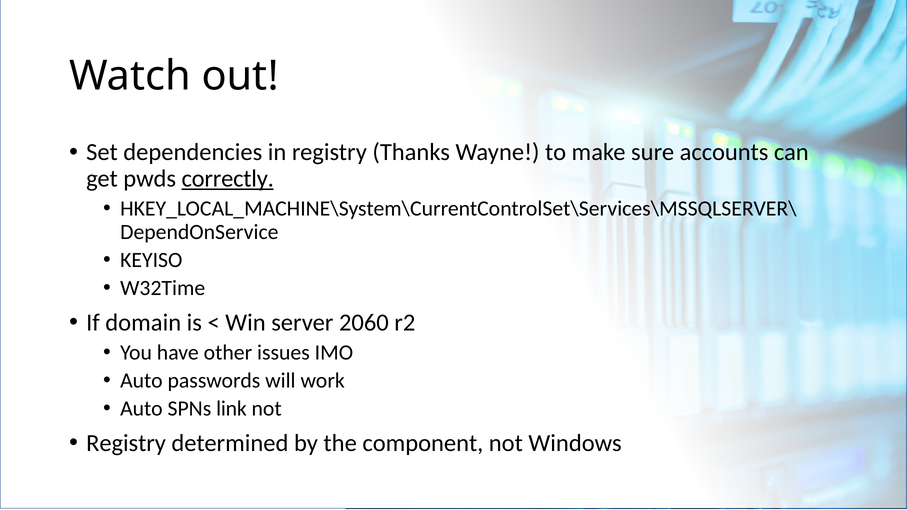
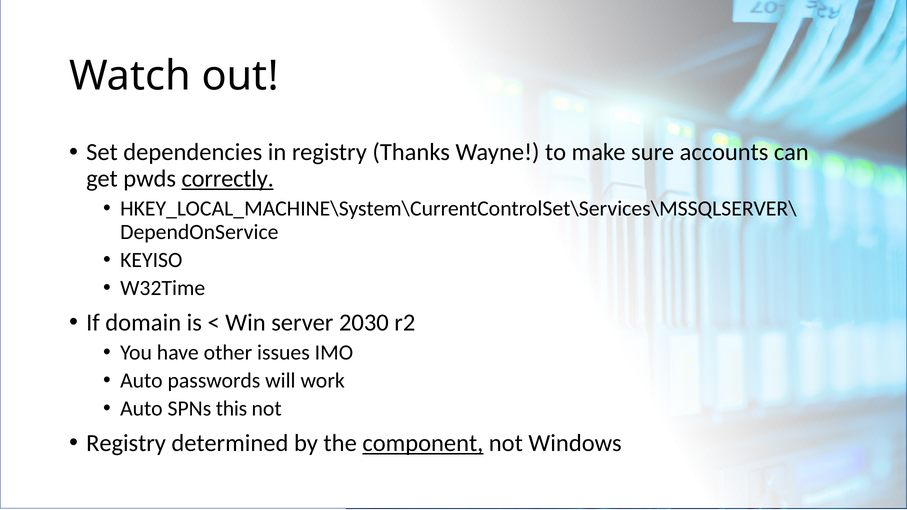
2060: 2060 -> 2030
link: link -> this
component underline: none -> present
